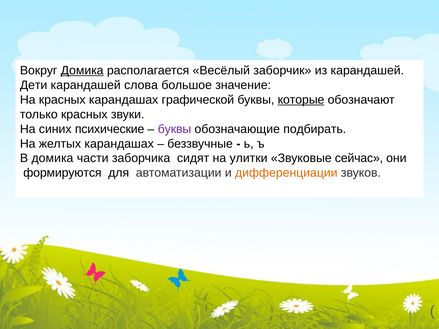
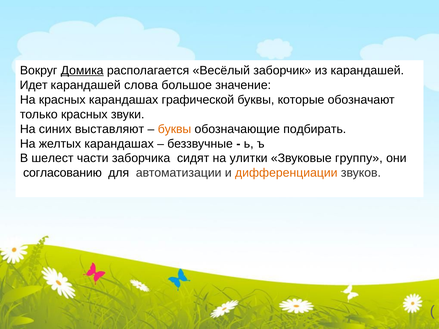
Дети: Дети -> Идет
которые underline: present -> none
психические: психические -> выставляют
буквы at (175, 129) colour: purple -> orange
В домика: домика -> шелест
сейчас: сейчас -> группу
формируются: формируются -> согласованию
